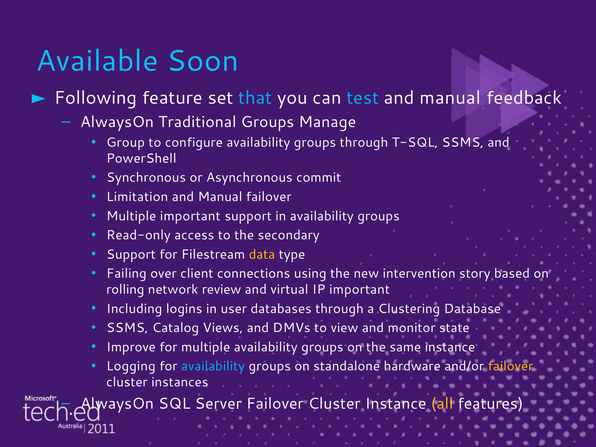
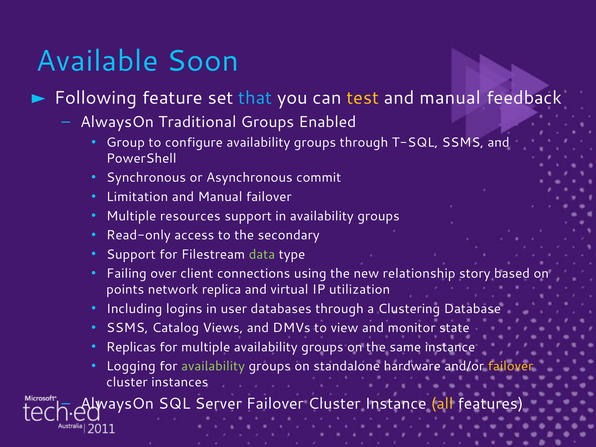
test colour: light blue -> yellow
Manage: Manage -> Enabled
Multiple important: important -> resources
data colour: yellow -> light green
intervention: intervention -> relationship
rolling: rolling -> points
review: review -> replica
IP important: important -> utilization
Improve: Improve -> Replicas
availability at (213, 366) colour: light blue -> light green
